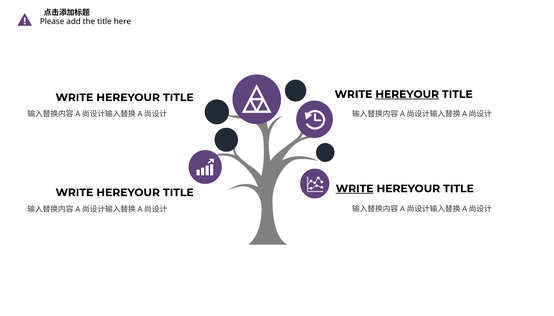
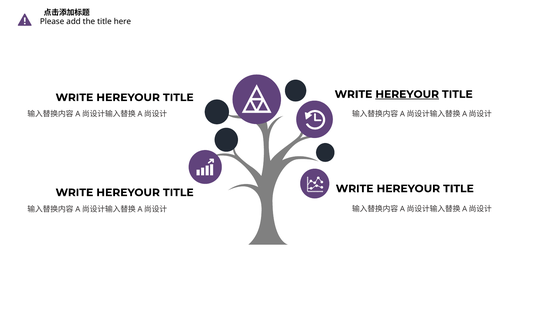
WRITE at (355, 189) underline: present -> none
